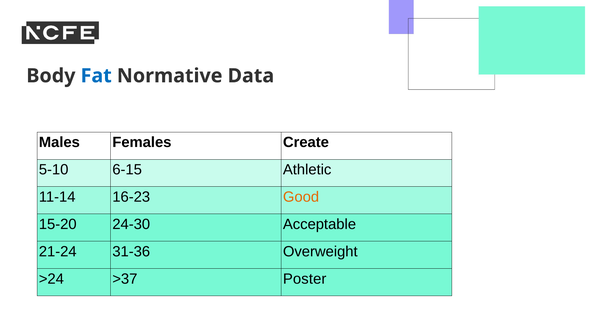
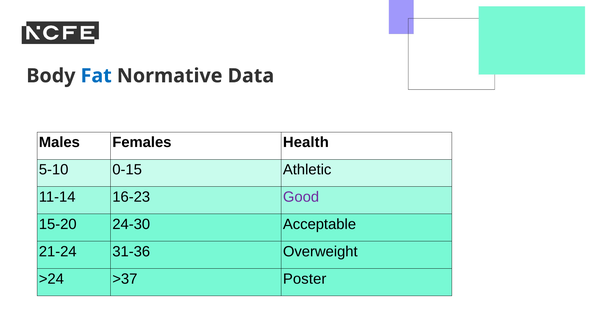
Create: Create -> Health
6-15: 6-15 -> 0-15
Good colour: orange -> purple
